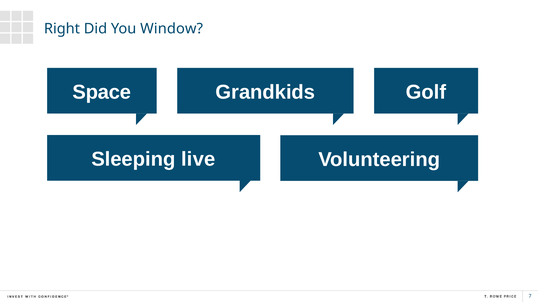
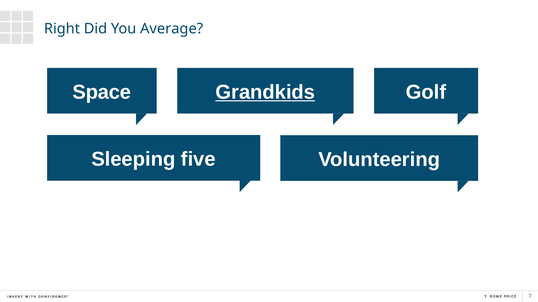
Window: Window -> Average
Grandkids underline: none -> present
live: live -> five
